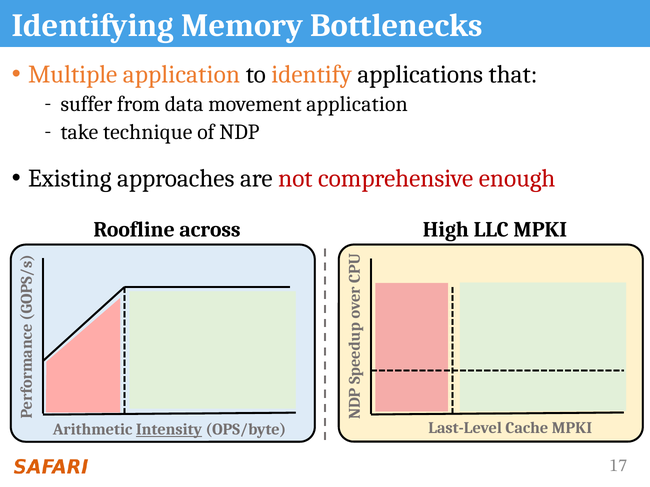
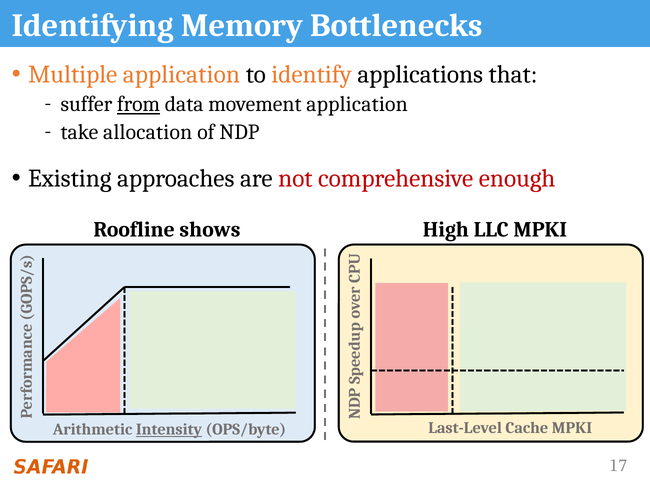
from underline: none -> present
technique: technique -> allocation
across: across -> shows
